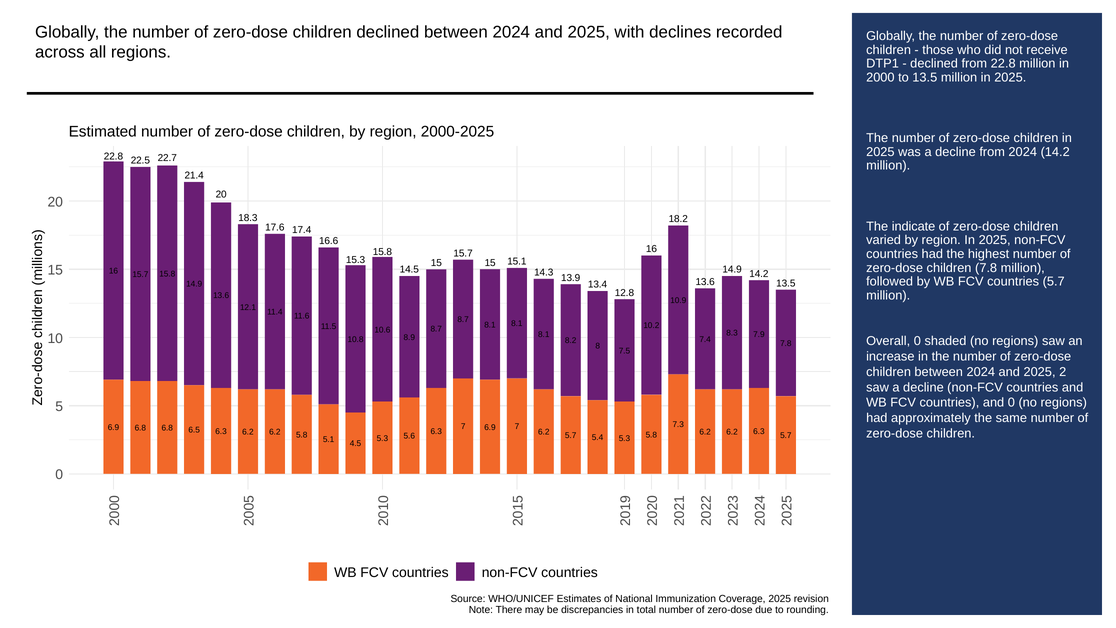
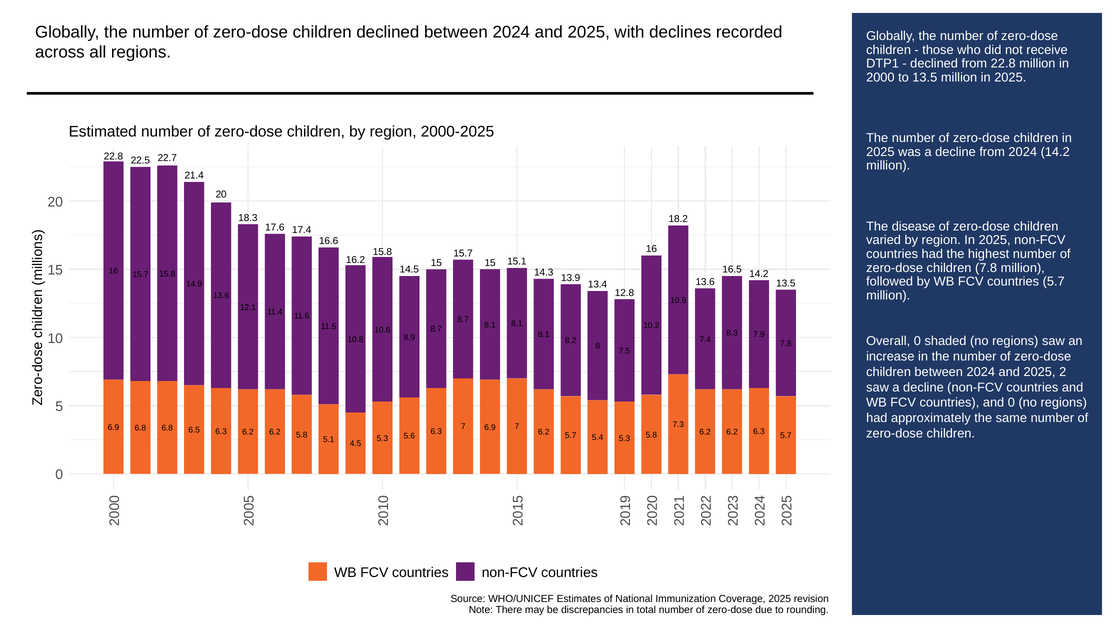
indicate: indicate -> disease
15.3: 15.3 -> 16.2
14.9 at (732, 270): 14.9 -> 16.5
